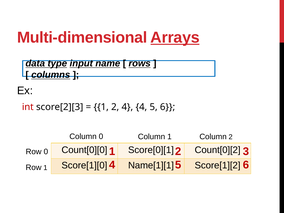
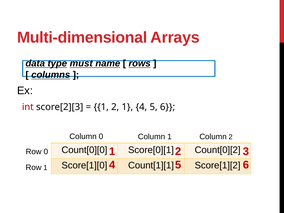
Arrays underline: present -> none
input: input -> must
1 2 4: 4 -> 1
Name[1][1: Name[1][1 -> Count[1][1
